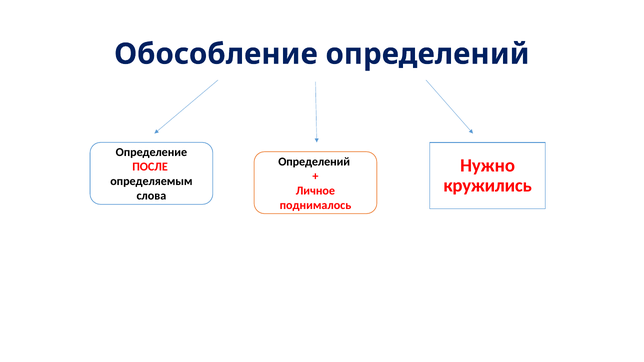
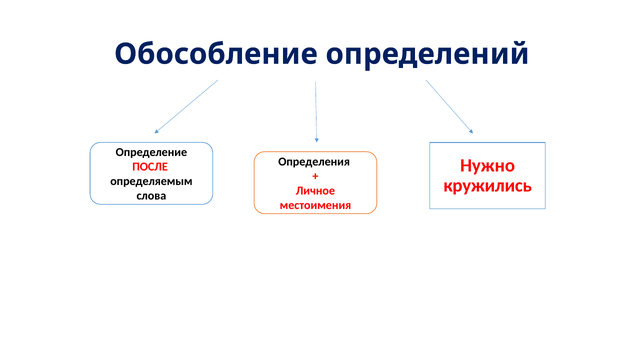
Определений at (314, 162): Определений -> Определения
поднималось: поднималось -> местоимения
